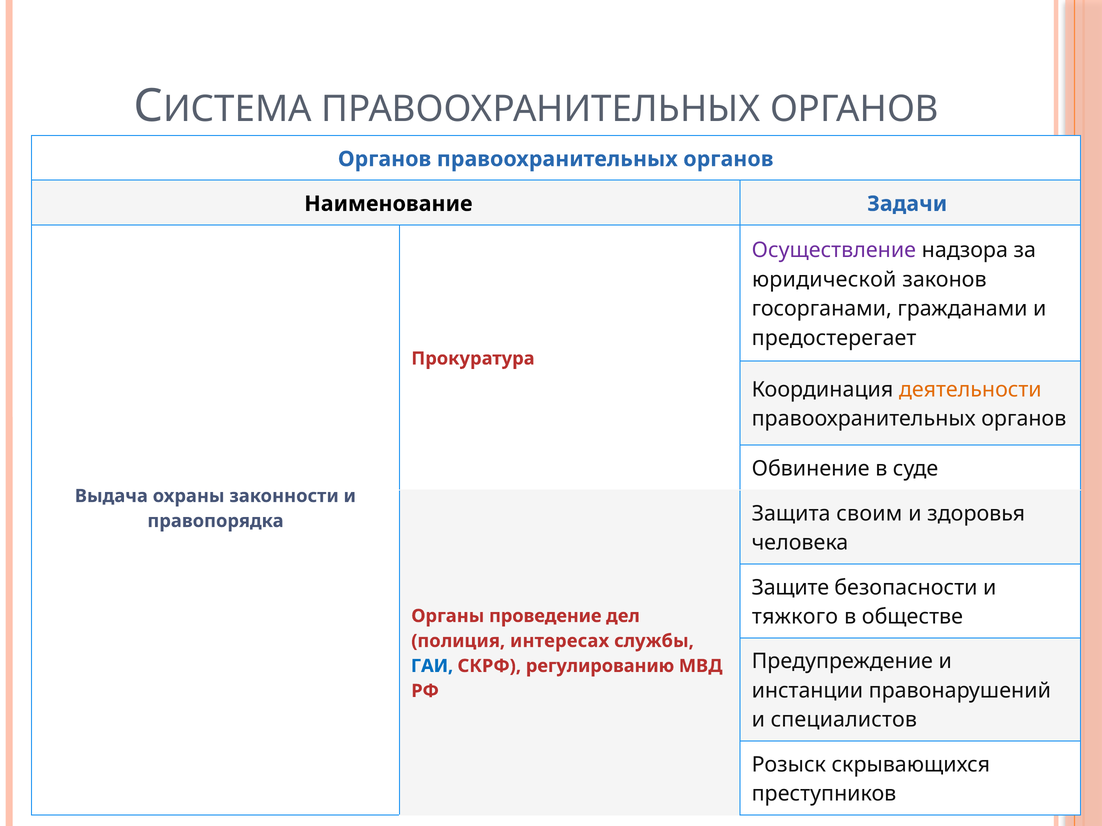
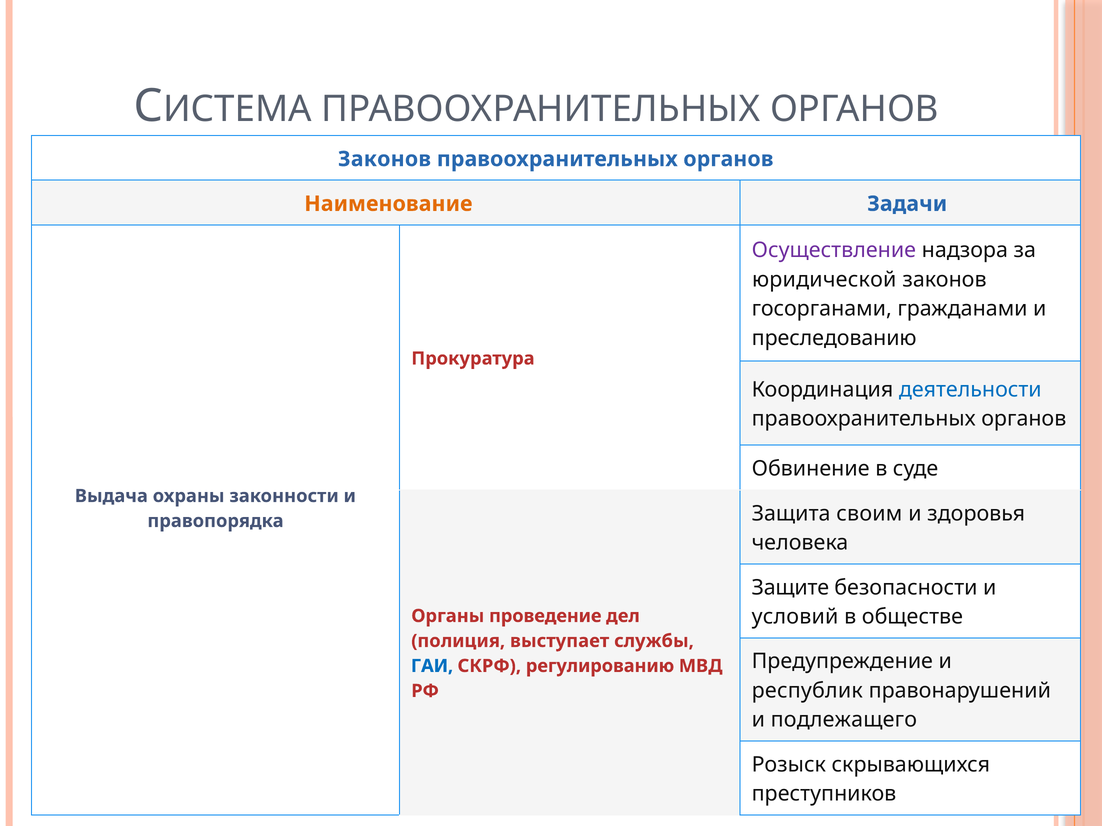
Органов at (385, 159): Органов -> Законов
Наименование colour: black -> orange
предостерегает: предостерегает -> преследованию
деятельности colour: orange -> blue
тяжкого: тяжкого -> условий
интересах: интересах -> выступает
инстанции: инстанции -> республик
специалистов: специалистов -> подлежащего
